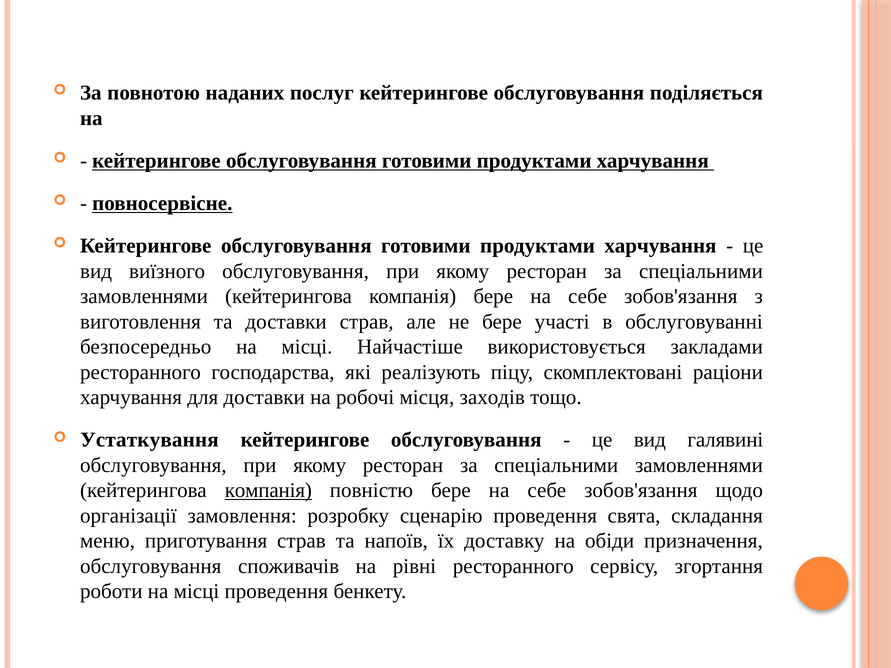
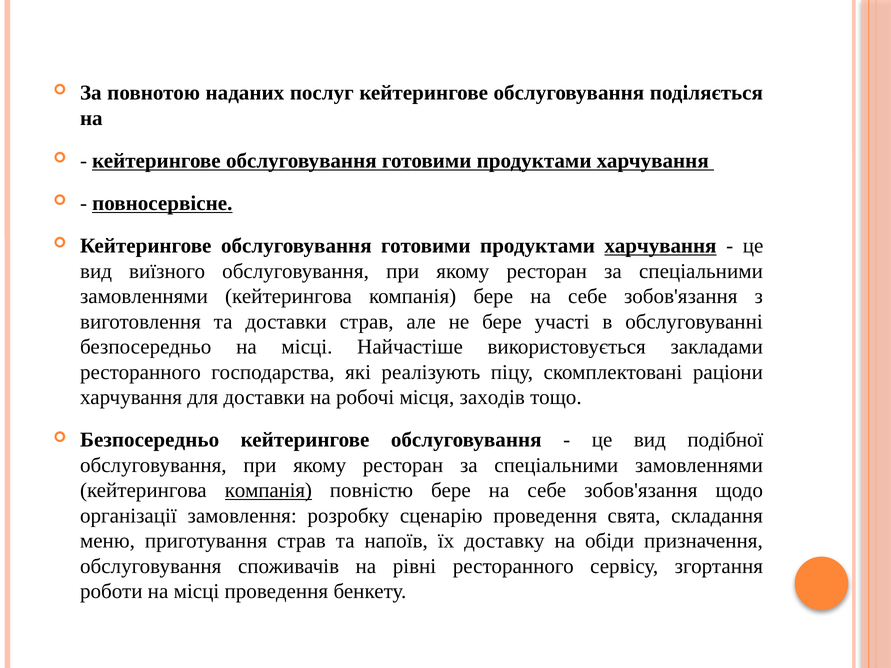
харчування at (660, 246) underline: none -> present
Устаткування at (150, 440): Устаткування -> Безпосередньо
галявині: галявині -> подібної
